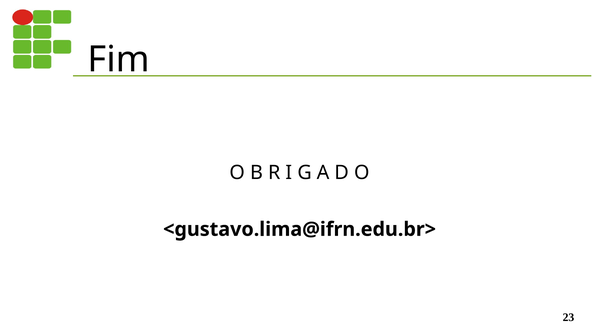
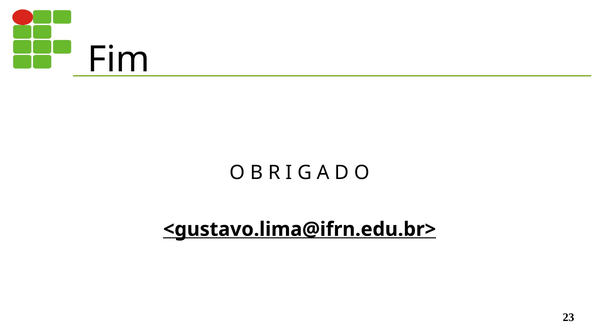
<gustavo.lima@ifrn.edu.br> underline: none -> present
